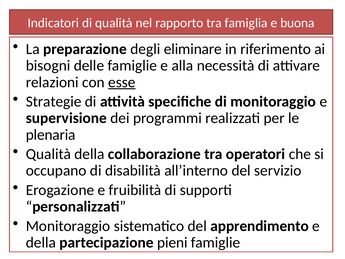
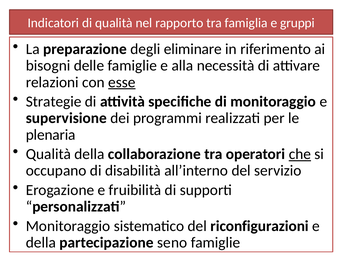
buona: buona -> gruppi
che underline: none -> present
apprendimento: apprendimento -> riconfigurazioni
pieni: pieni -> seno
